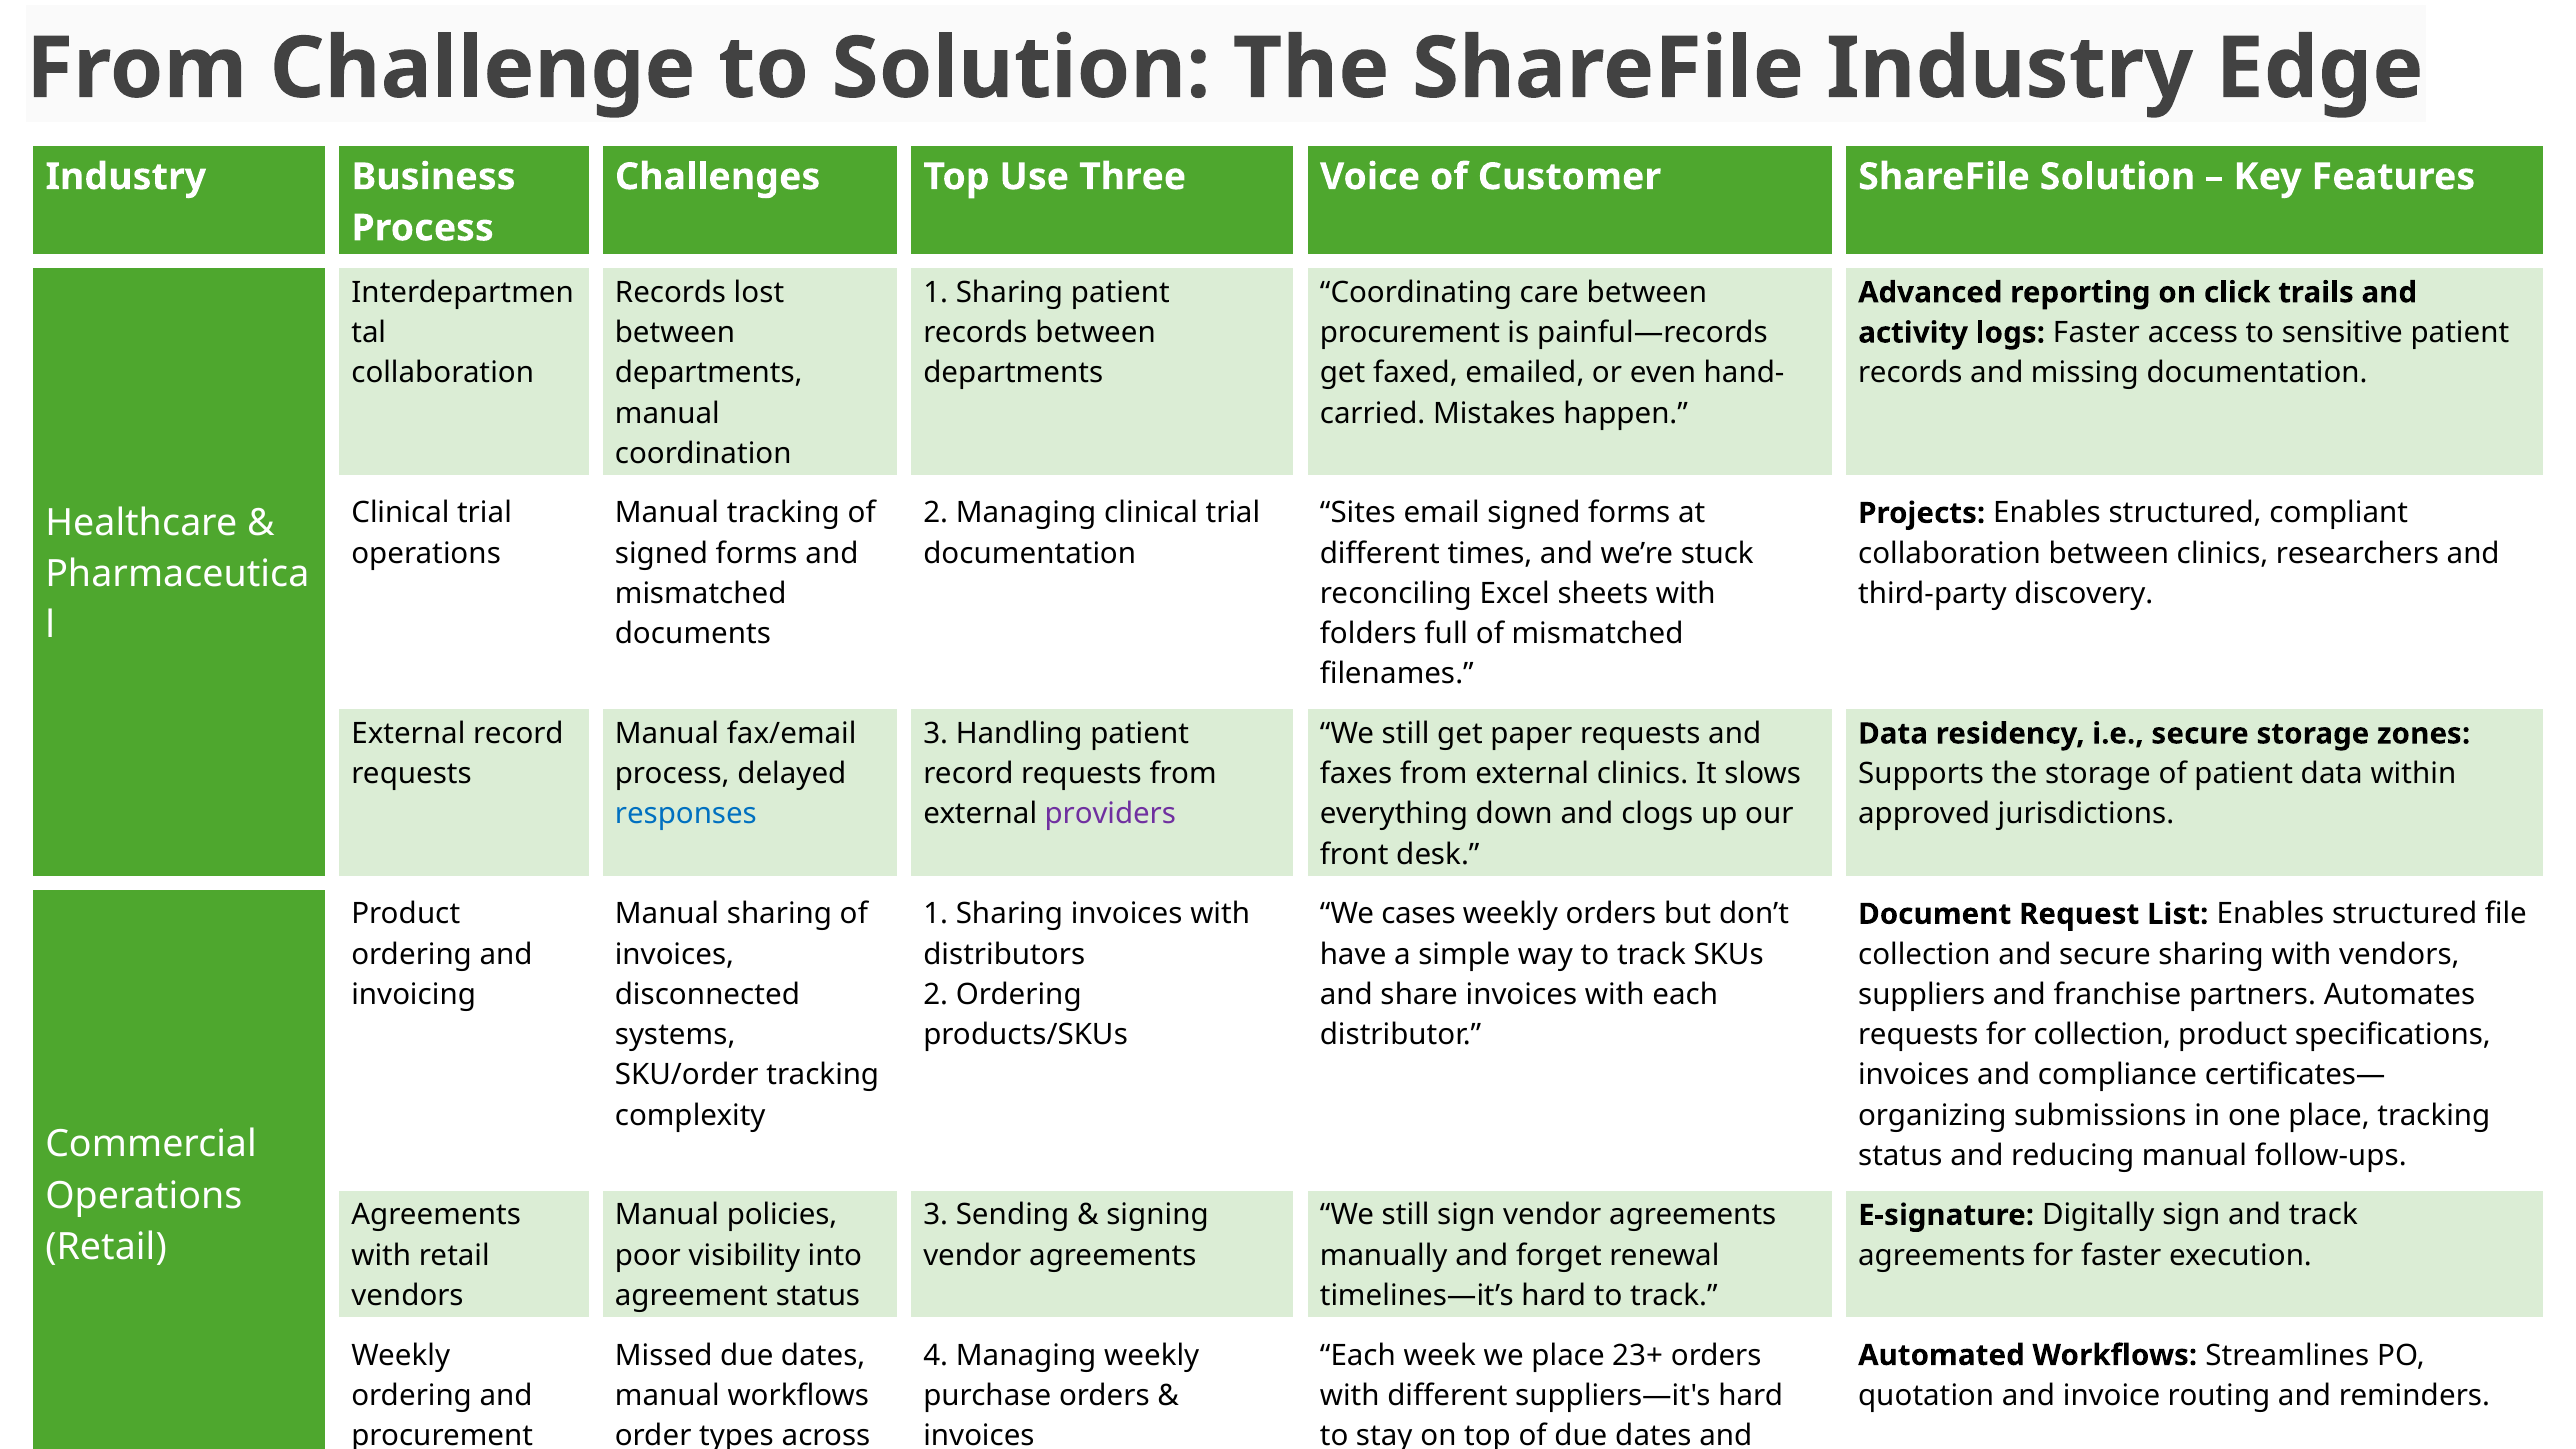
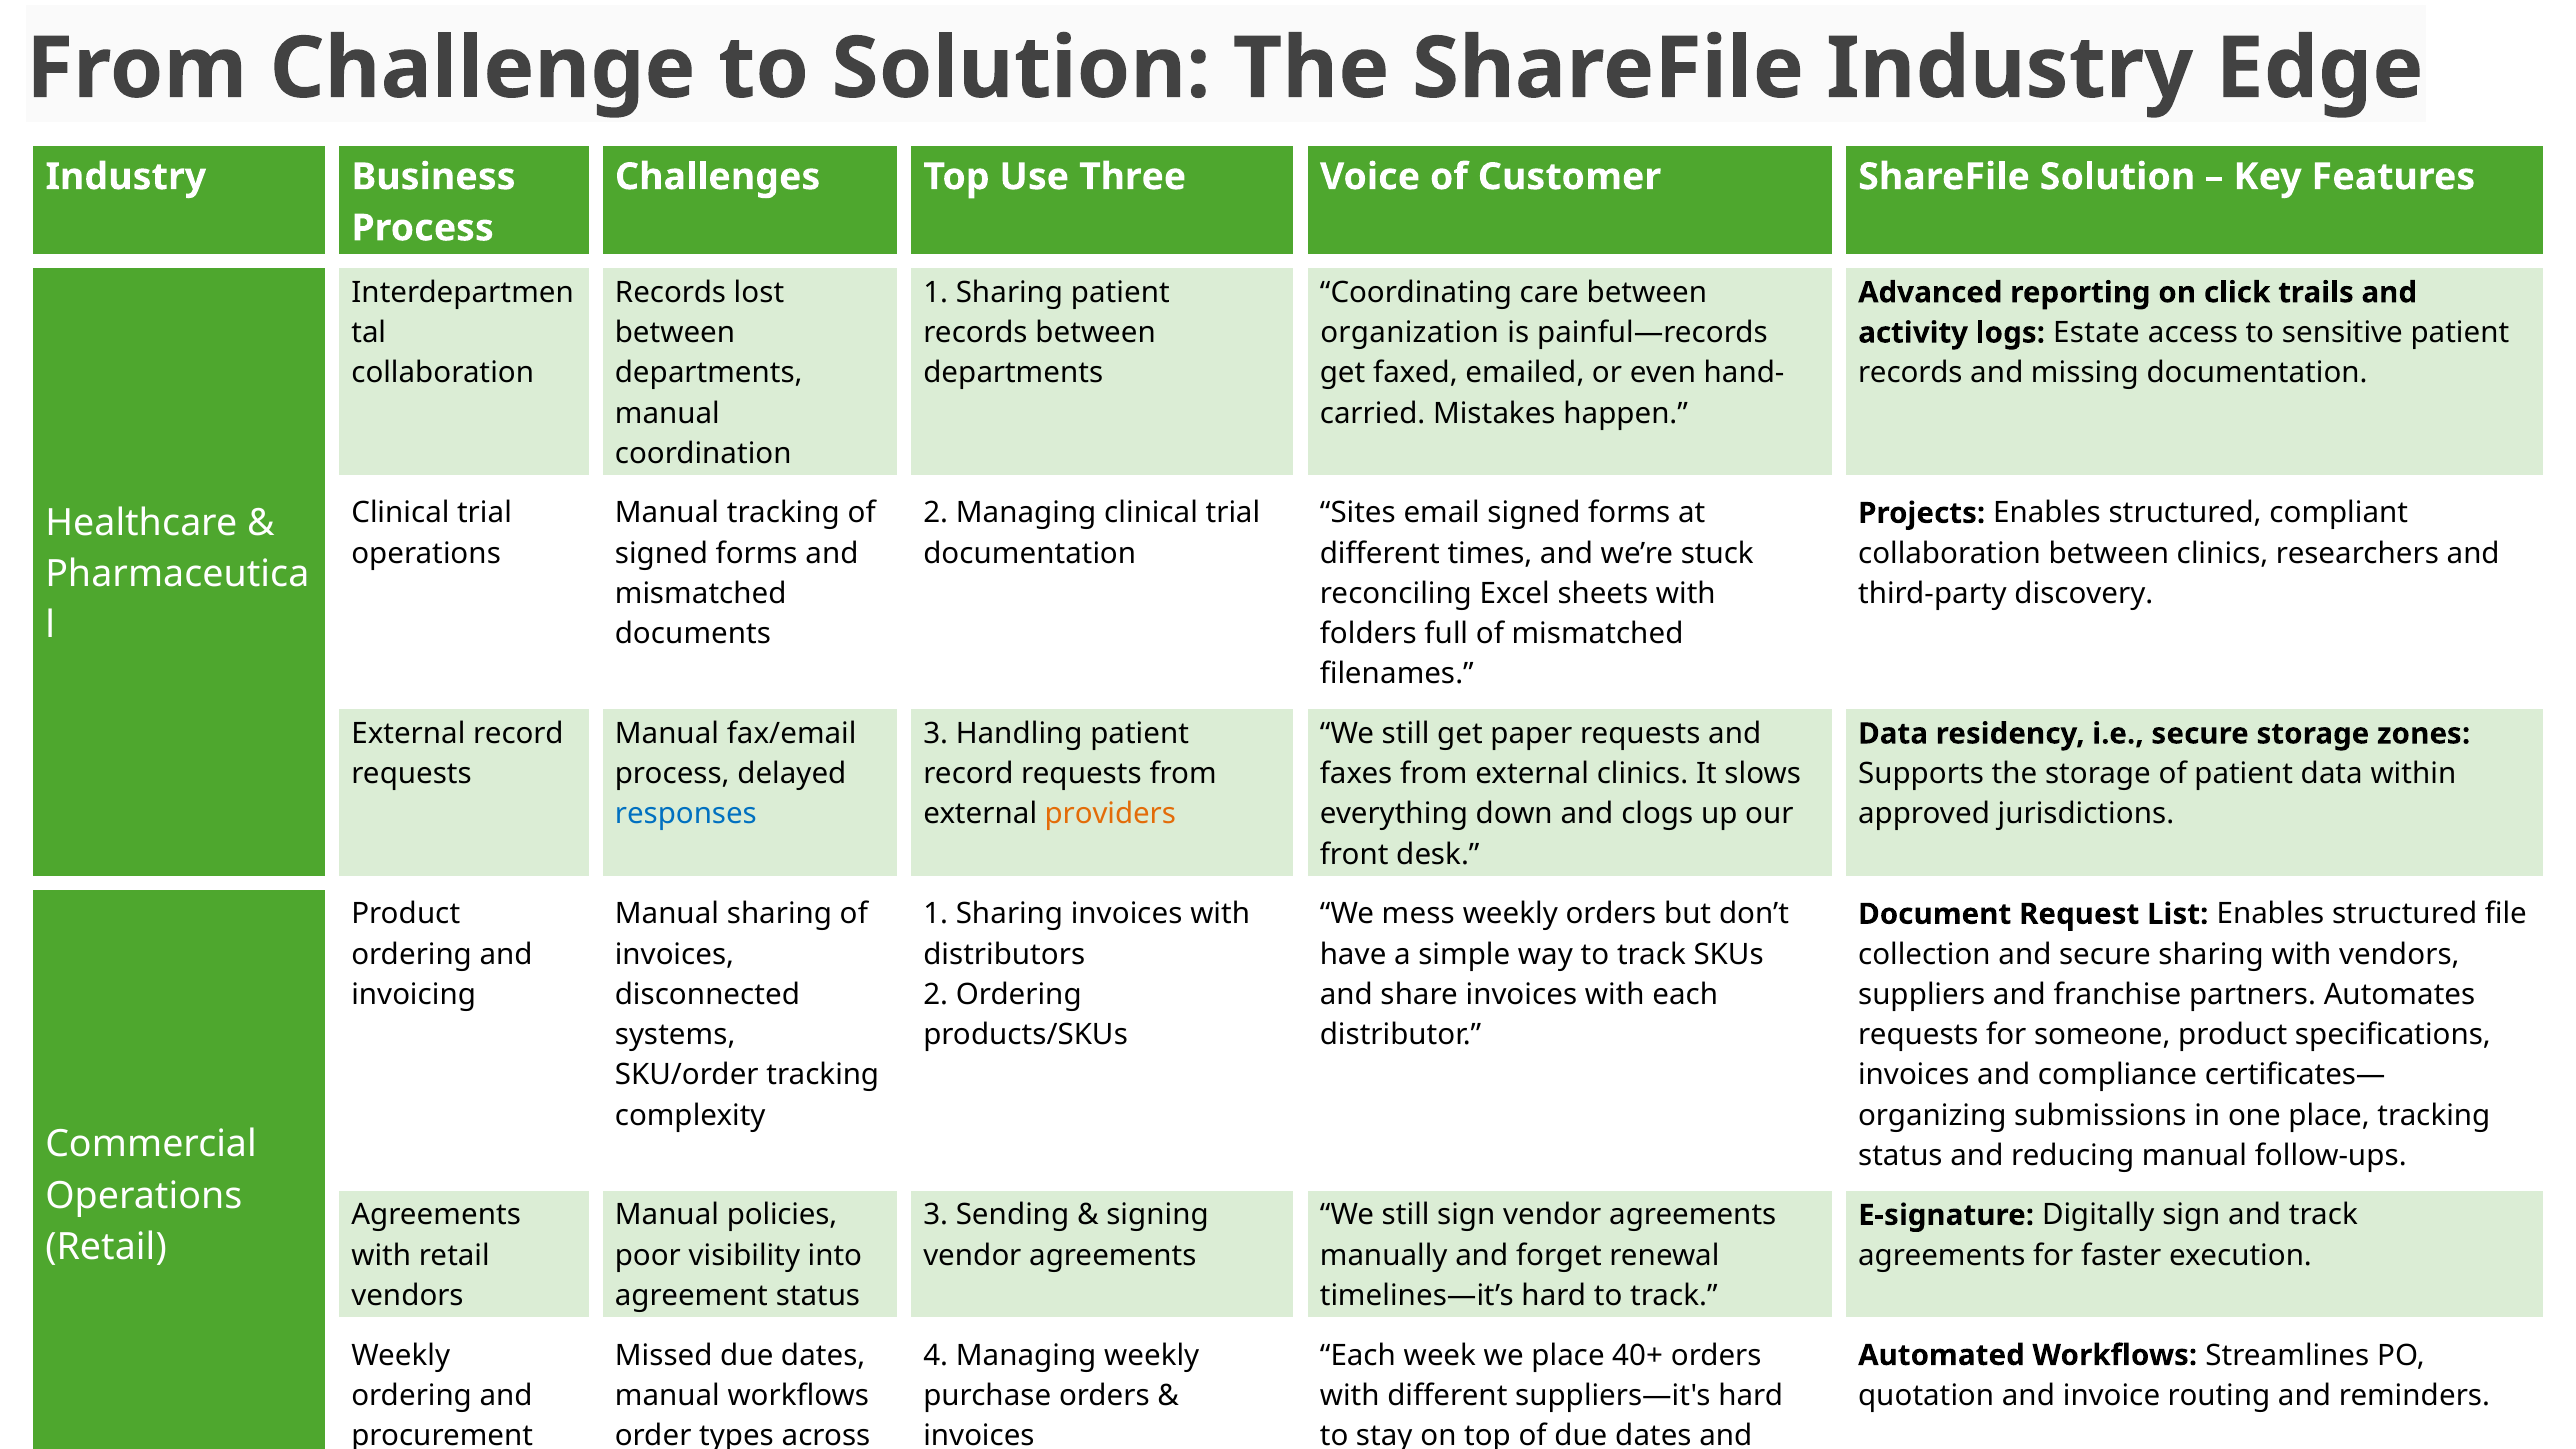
procurement at (1410, 333): procurement -> organization
logs Faster: Faster -> Estate
providers colour: purple -> orange
cases: cases -> mess
for collection: collection -> someone
23+: 23+ -> 40+
